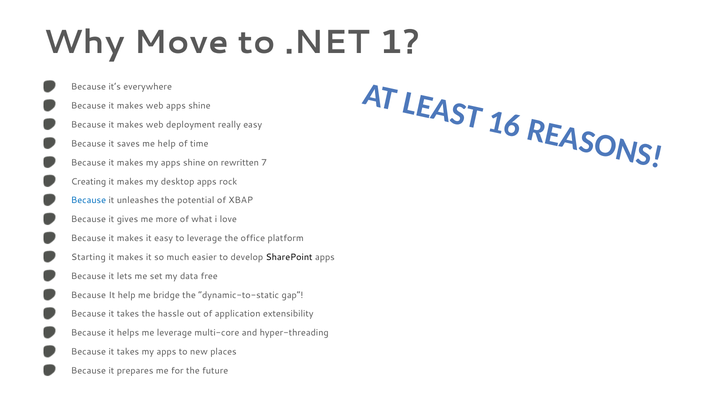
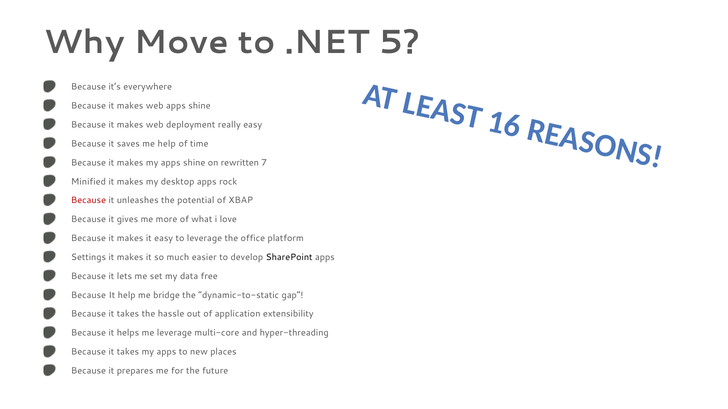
.NET 1: 1 -> 5
Creating: Creating -> Minified
Because at (89, 201) colour: blue -> red
Starting: Starting -> Settings
